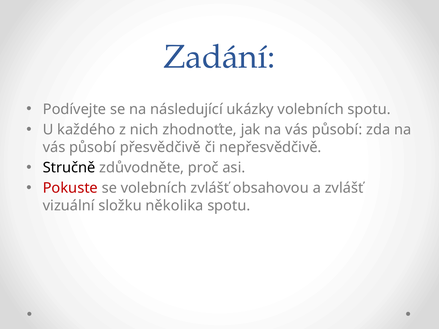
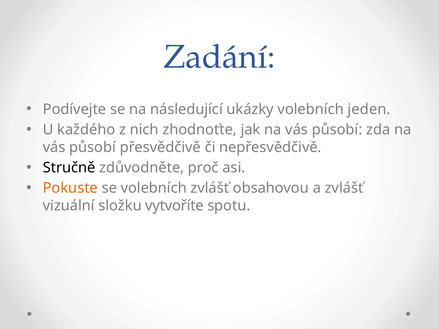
volebních spotu: spotu -> jeden
Pokuste colour: red -> orange
několika: několika -> vytvoříte
